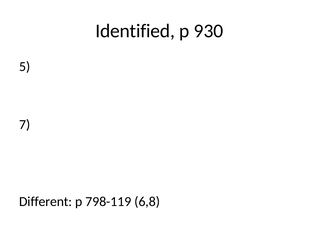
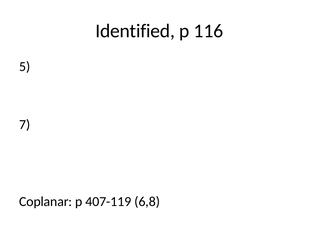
930: 930 -> 116
Different: Different -> Coplanar
798-119: 798-119 -> 407-119
